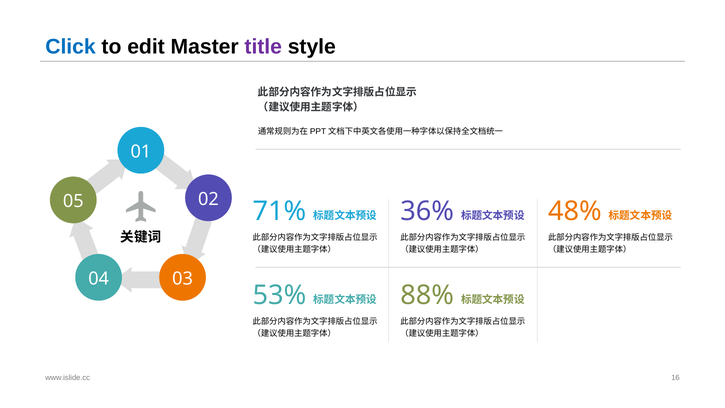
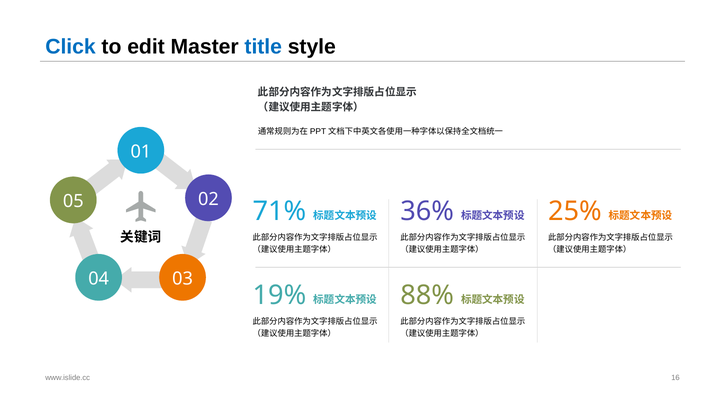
title colour: purple -> blue
48%: 48% -> 25%
53%: 53% -> 19%
